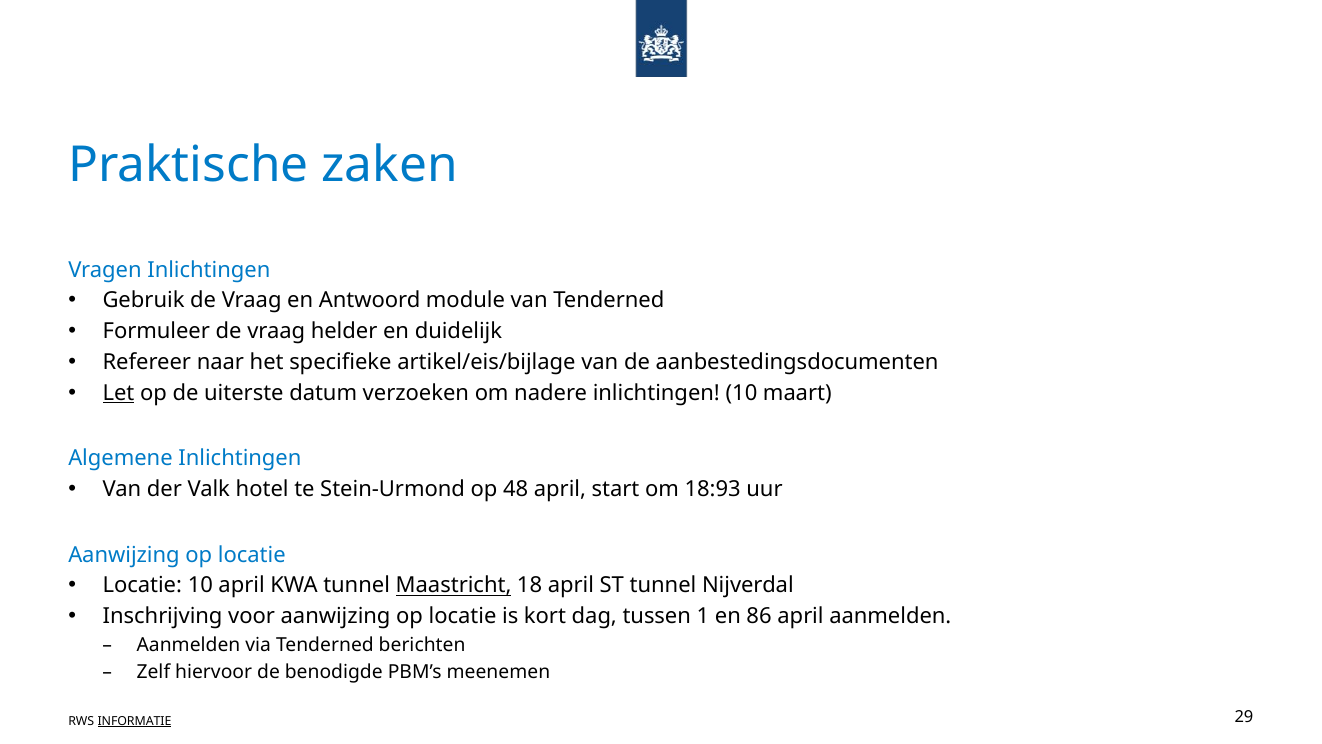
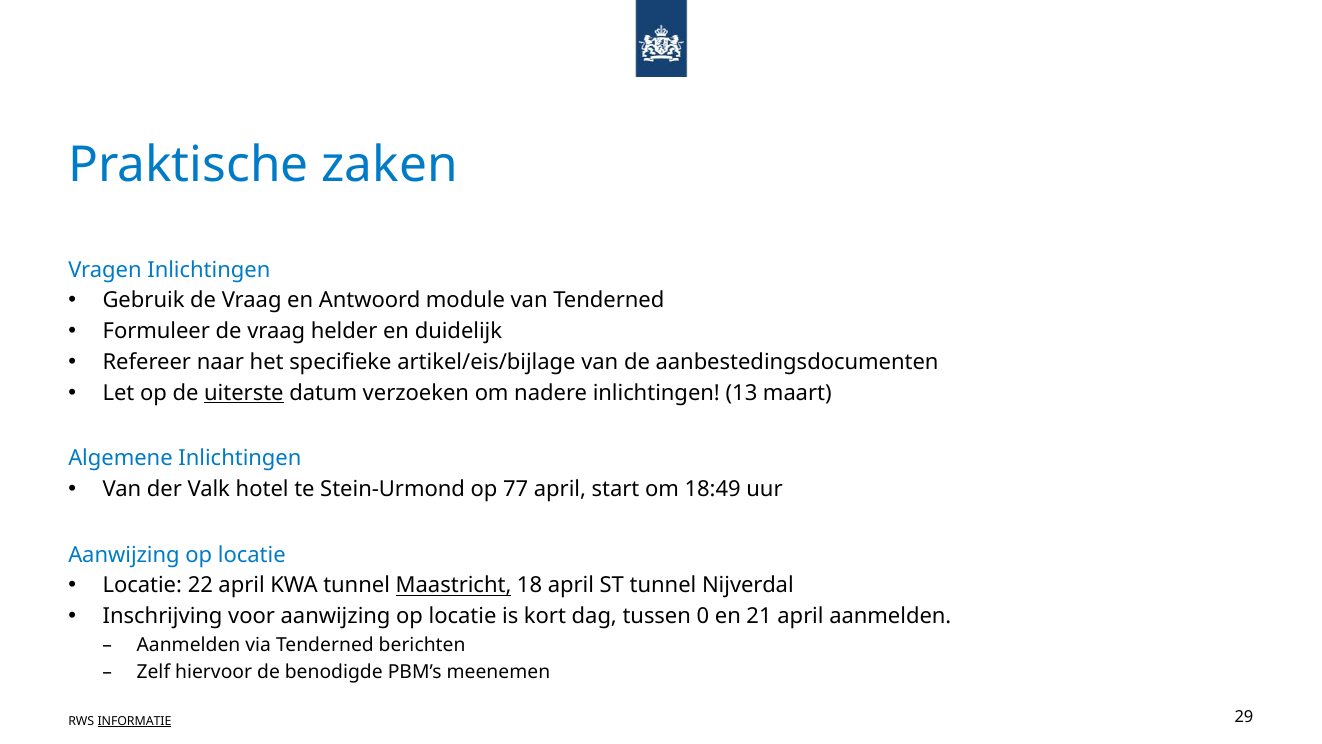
Let underline: present -> none
uiterste underline: none -> present
inlichtingen 10: 10 -> 13
48: 48 -> 77
18:93: 18:93 -> 18:49
Locatie 10: 10 -> 22
1: 1 -> 0
86: 86 -> 21
